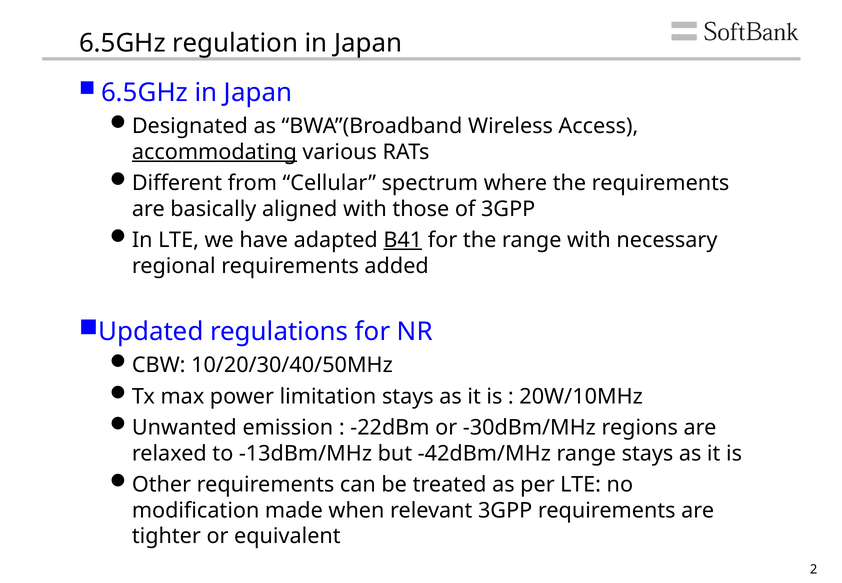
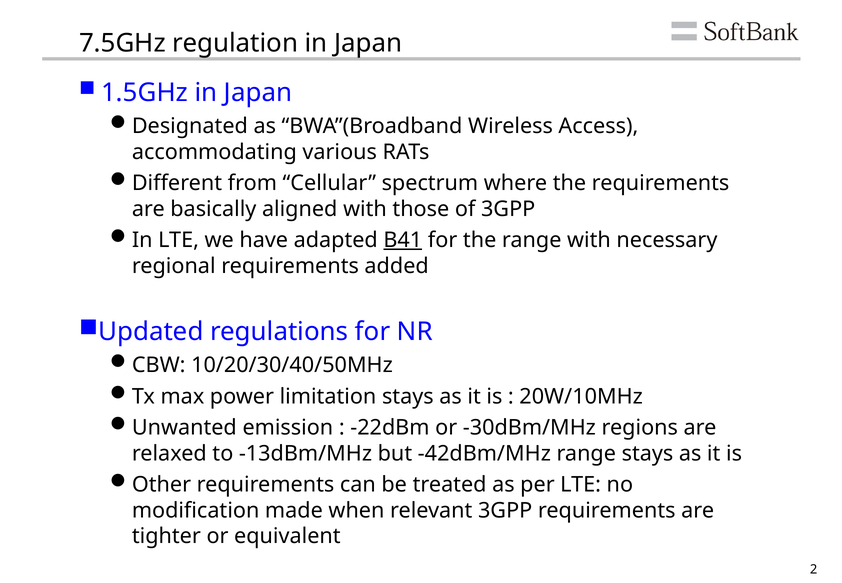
6.5GHz at (122, 43): 6.5GHz -> 7.5GHz
6.5GHz at (145, 93): 6.5GHz -> 1.5GHz
accommodating underline: present -> none
